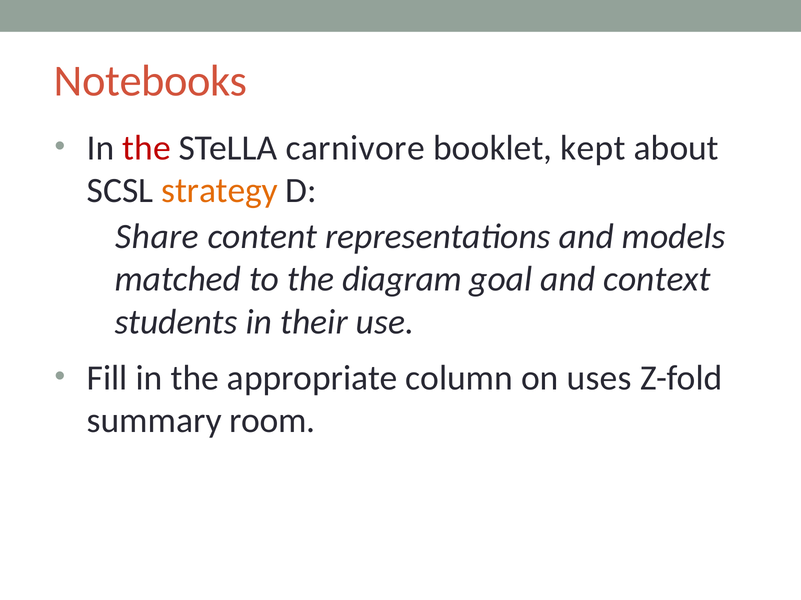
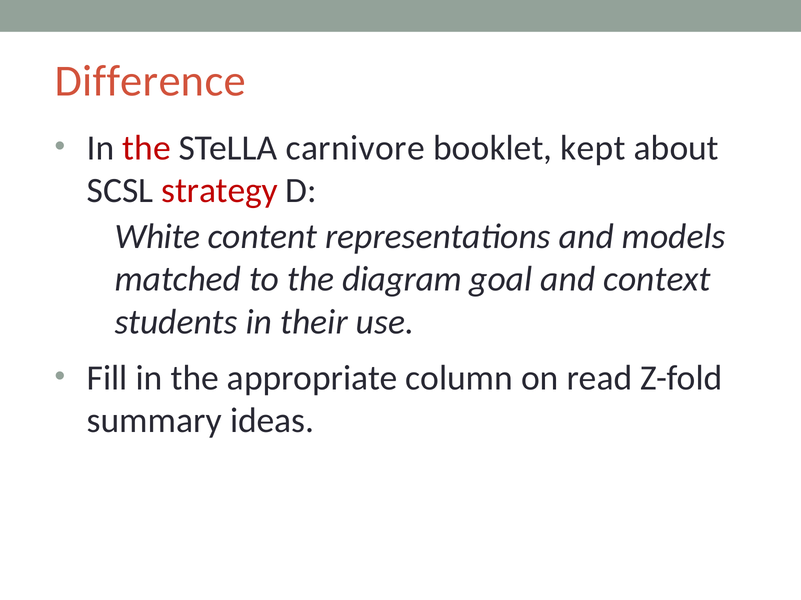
Notebooks: Notebooks -> Difference
strategy colour: orange -> red
Share: Share -> White
uses: uses -> read
room: room -> ideas
